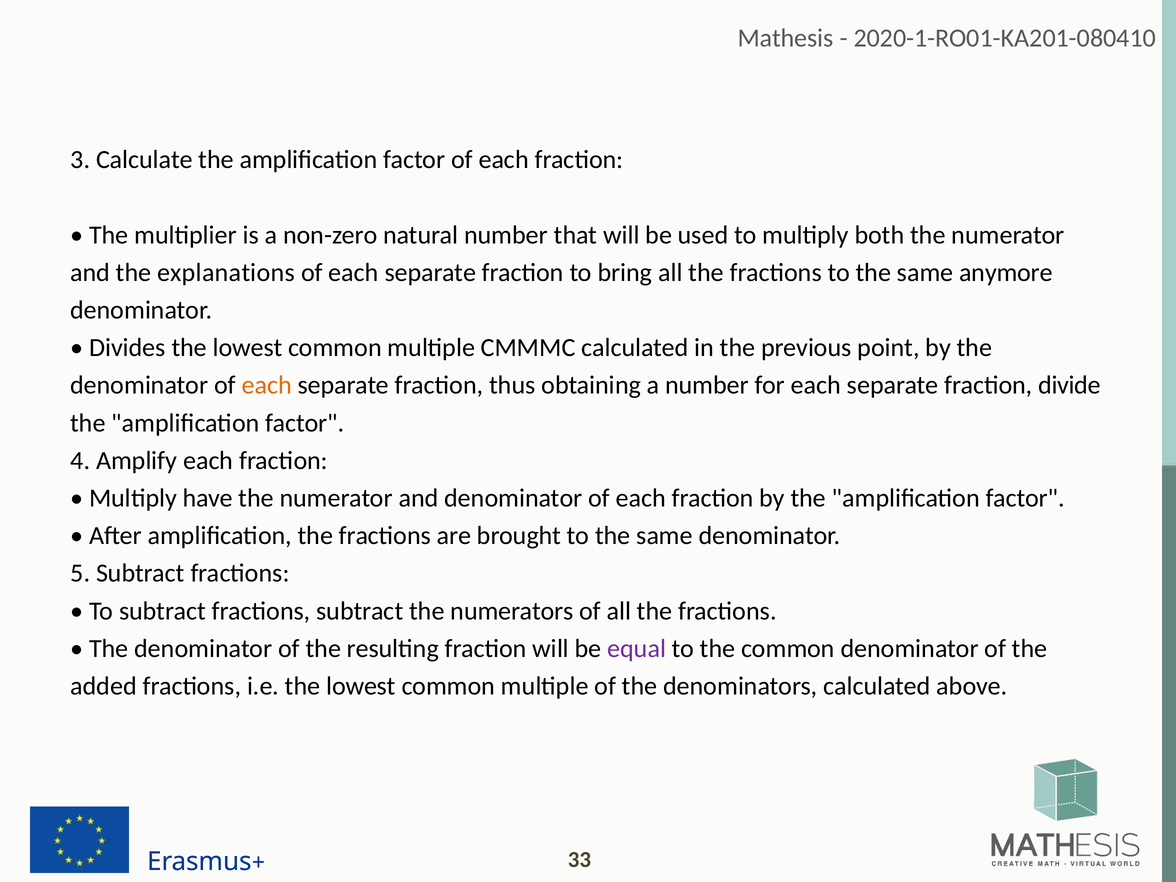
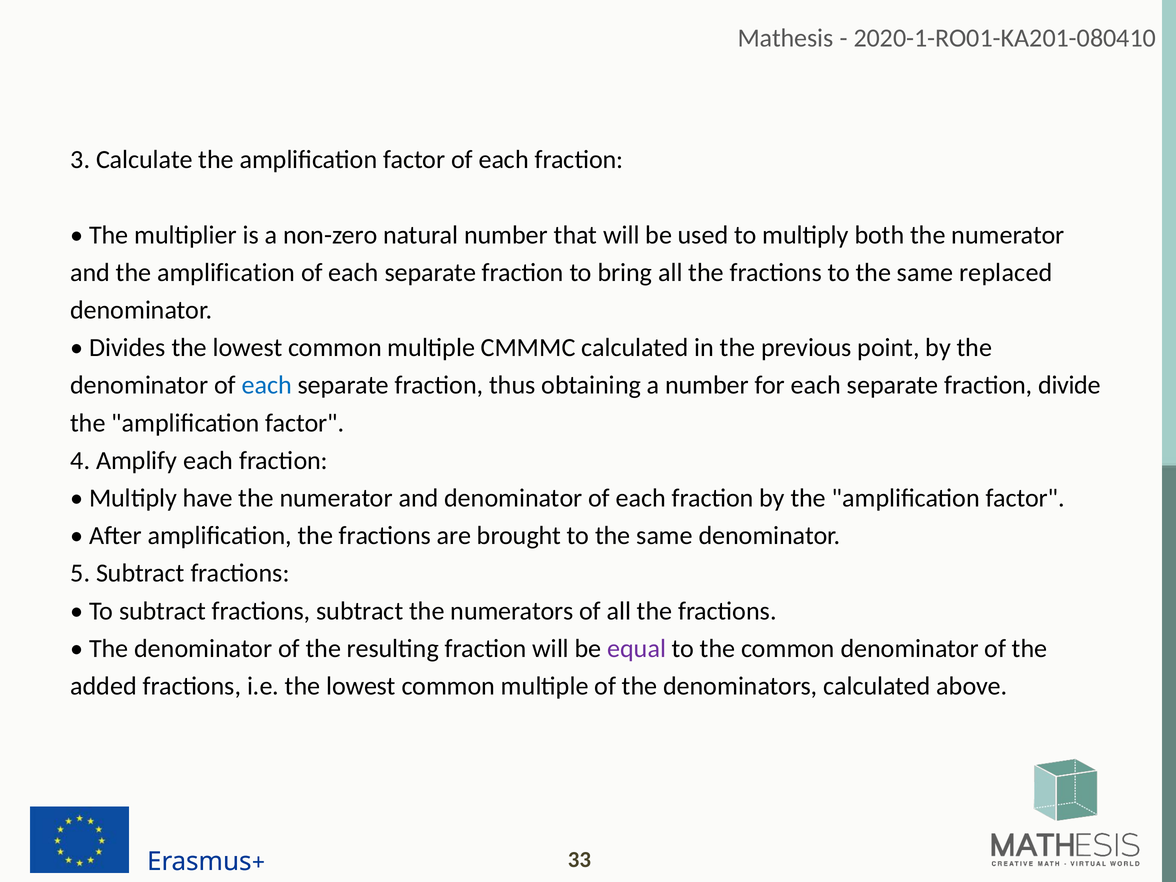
and the explanations: explanations -> amplification
anymore: anymore -> replaced
each at (267, 385) colour: orange -> blue
